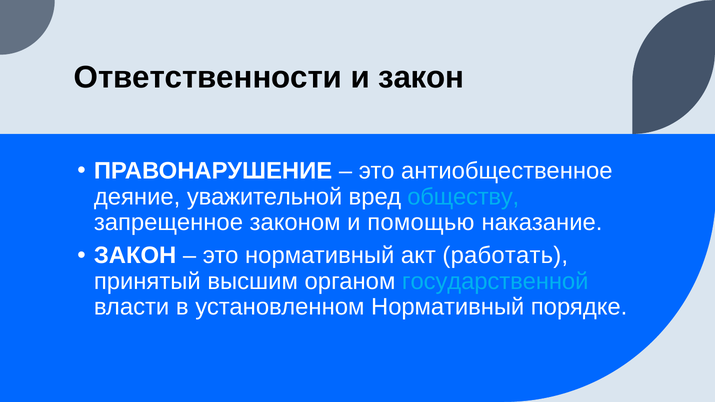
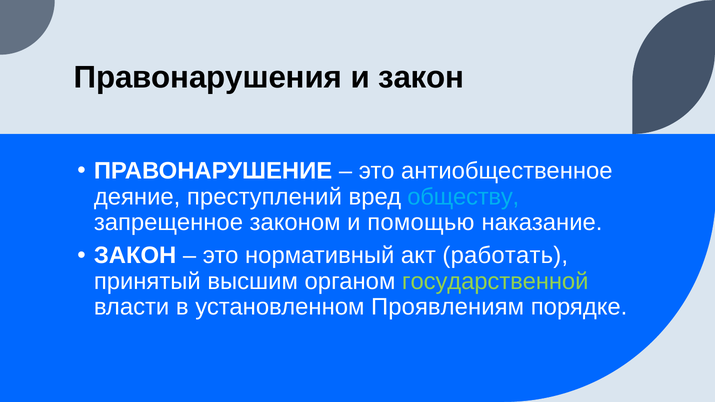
Ответственности: Ответственности -> Правонарушения
уважительной: уважительной -> преступлений
государственной colour: light blue -> light green
установленном Нормативный: Нормативный -> Проявлениям
